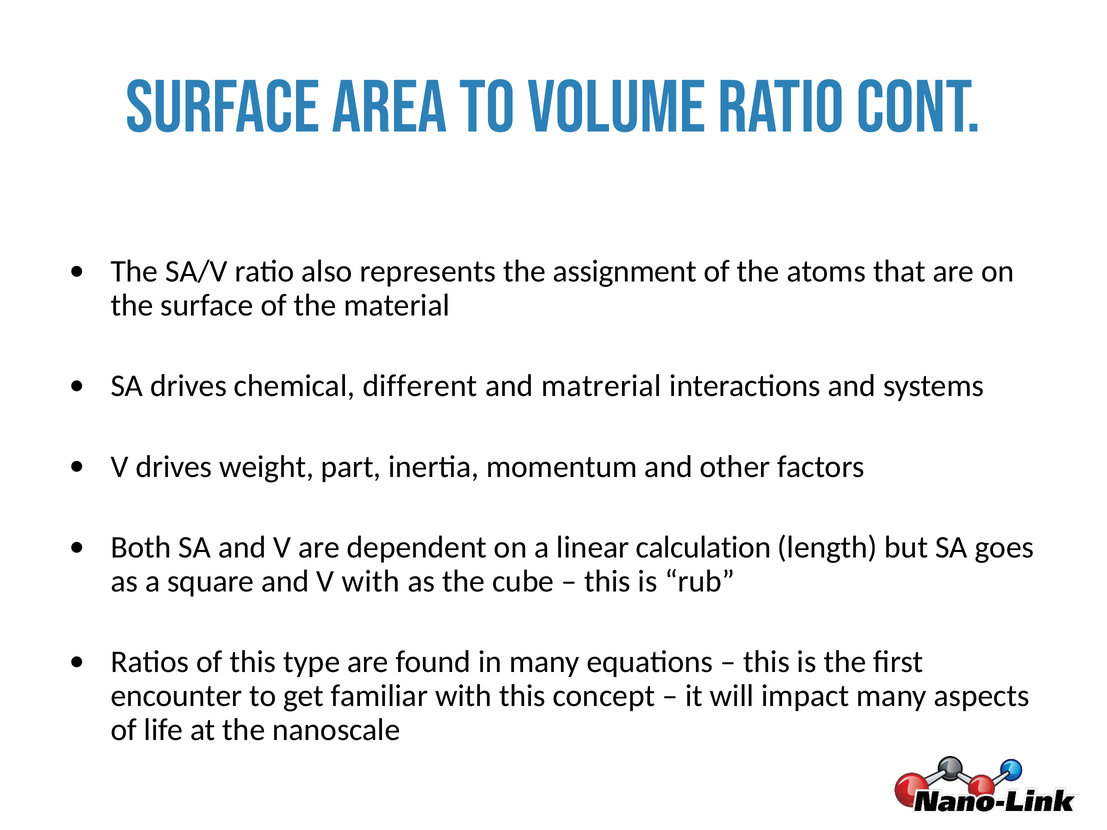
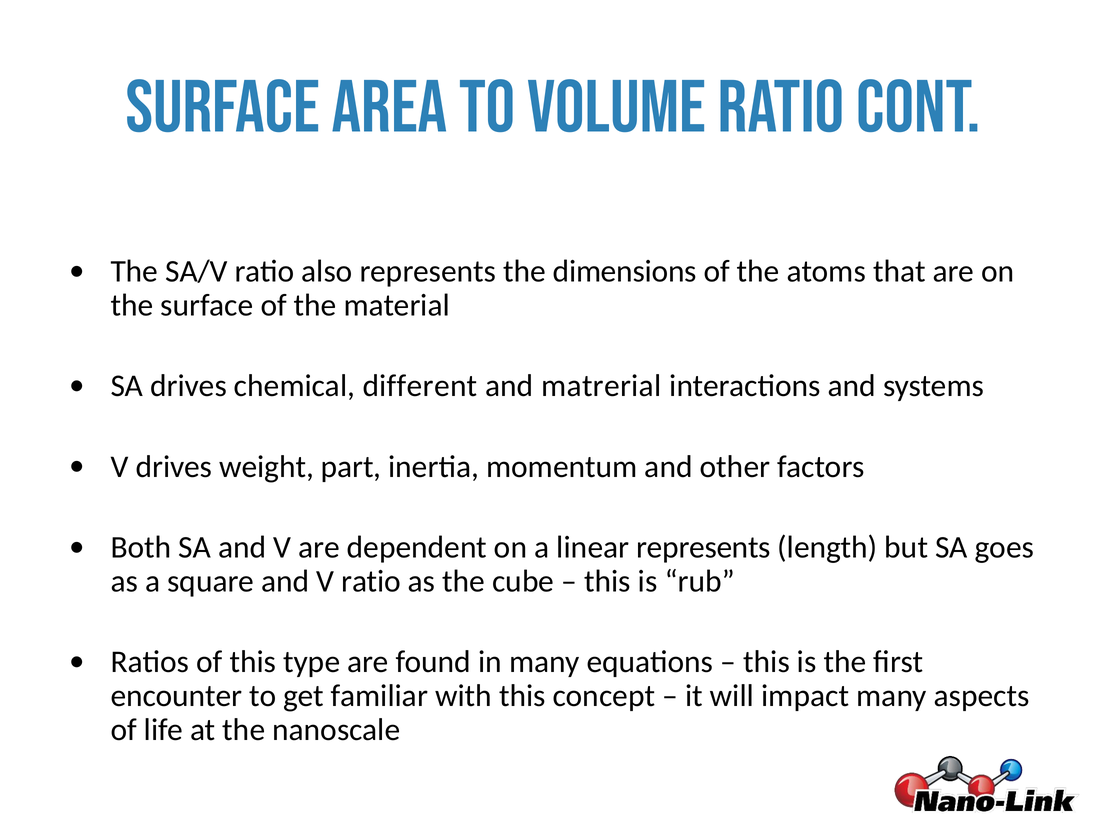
assignment: assignment -> dimensions
linear calculation: calculation -> represents
V with: with -> ratio
